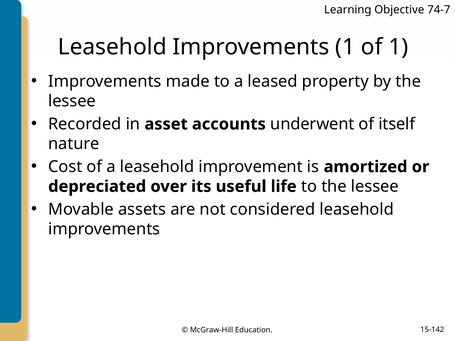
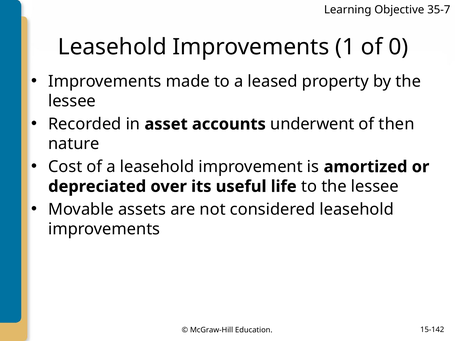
74-7: 74-7 -> 35-7
of 1: 1 -> 0
itself: itself -> then
